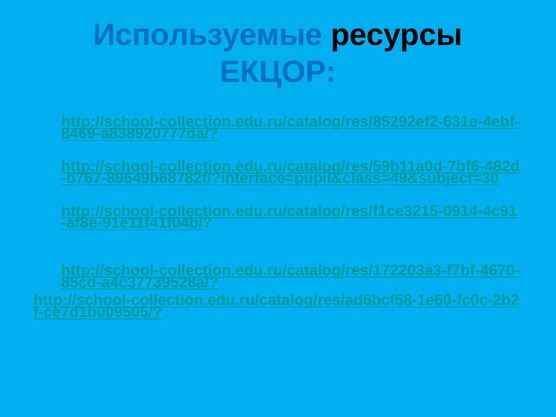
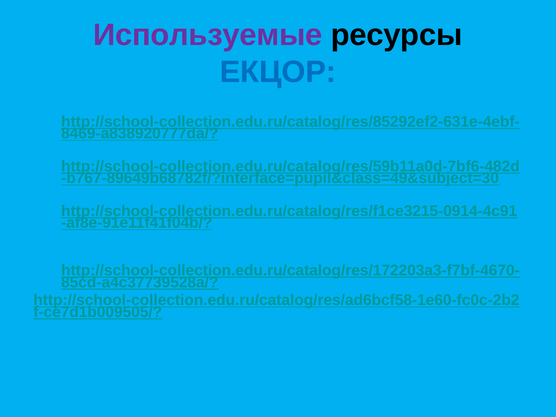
Используемые colour: blue -> purple
